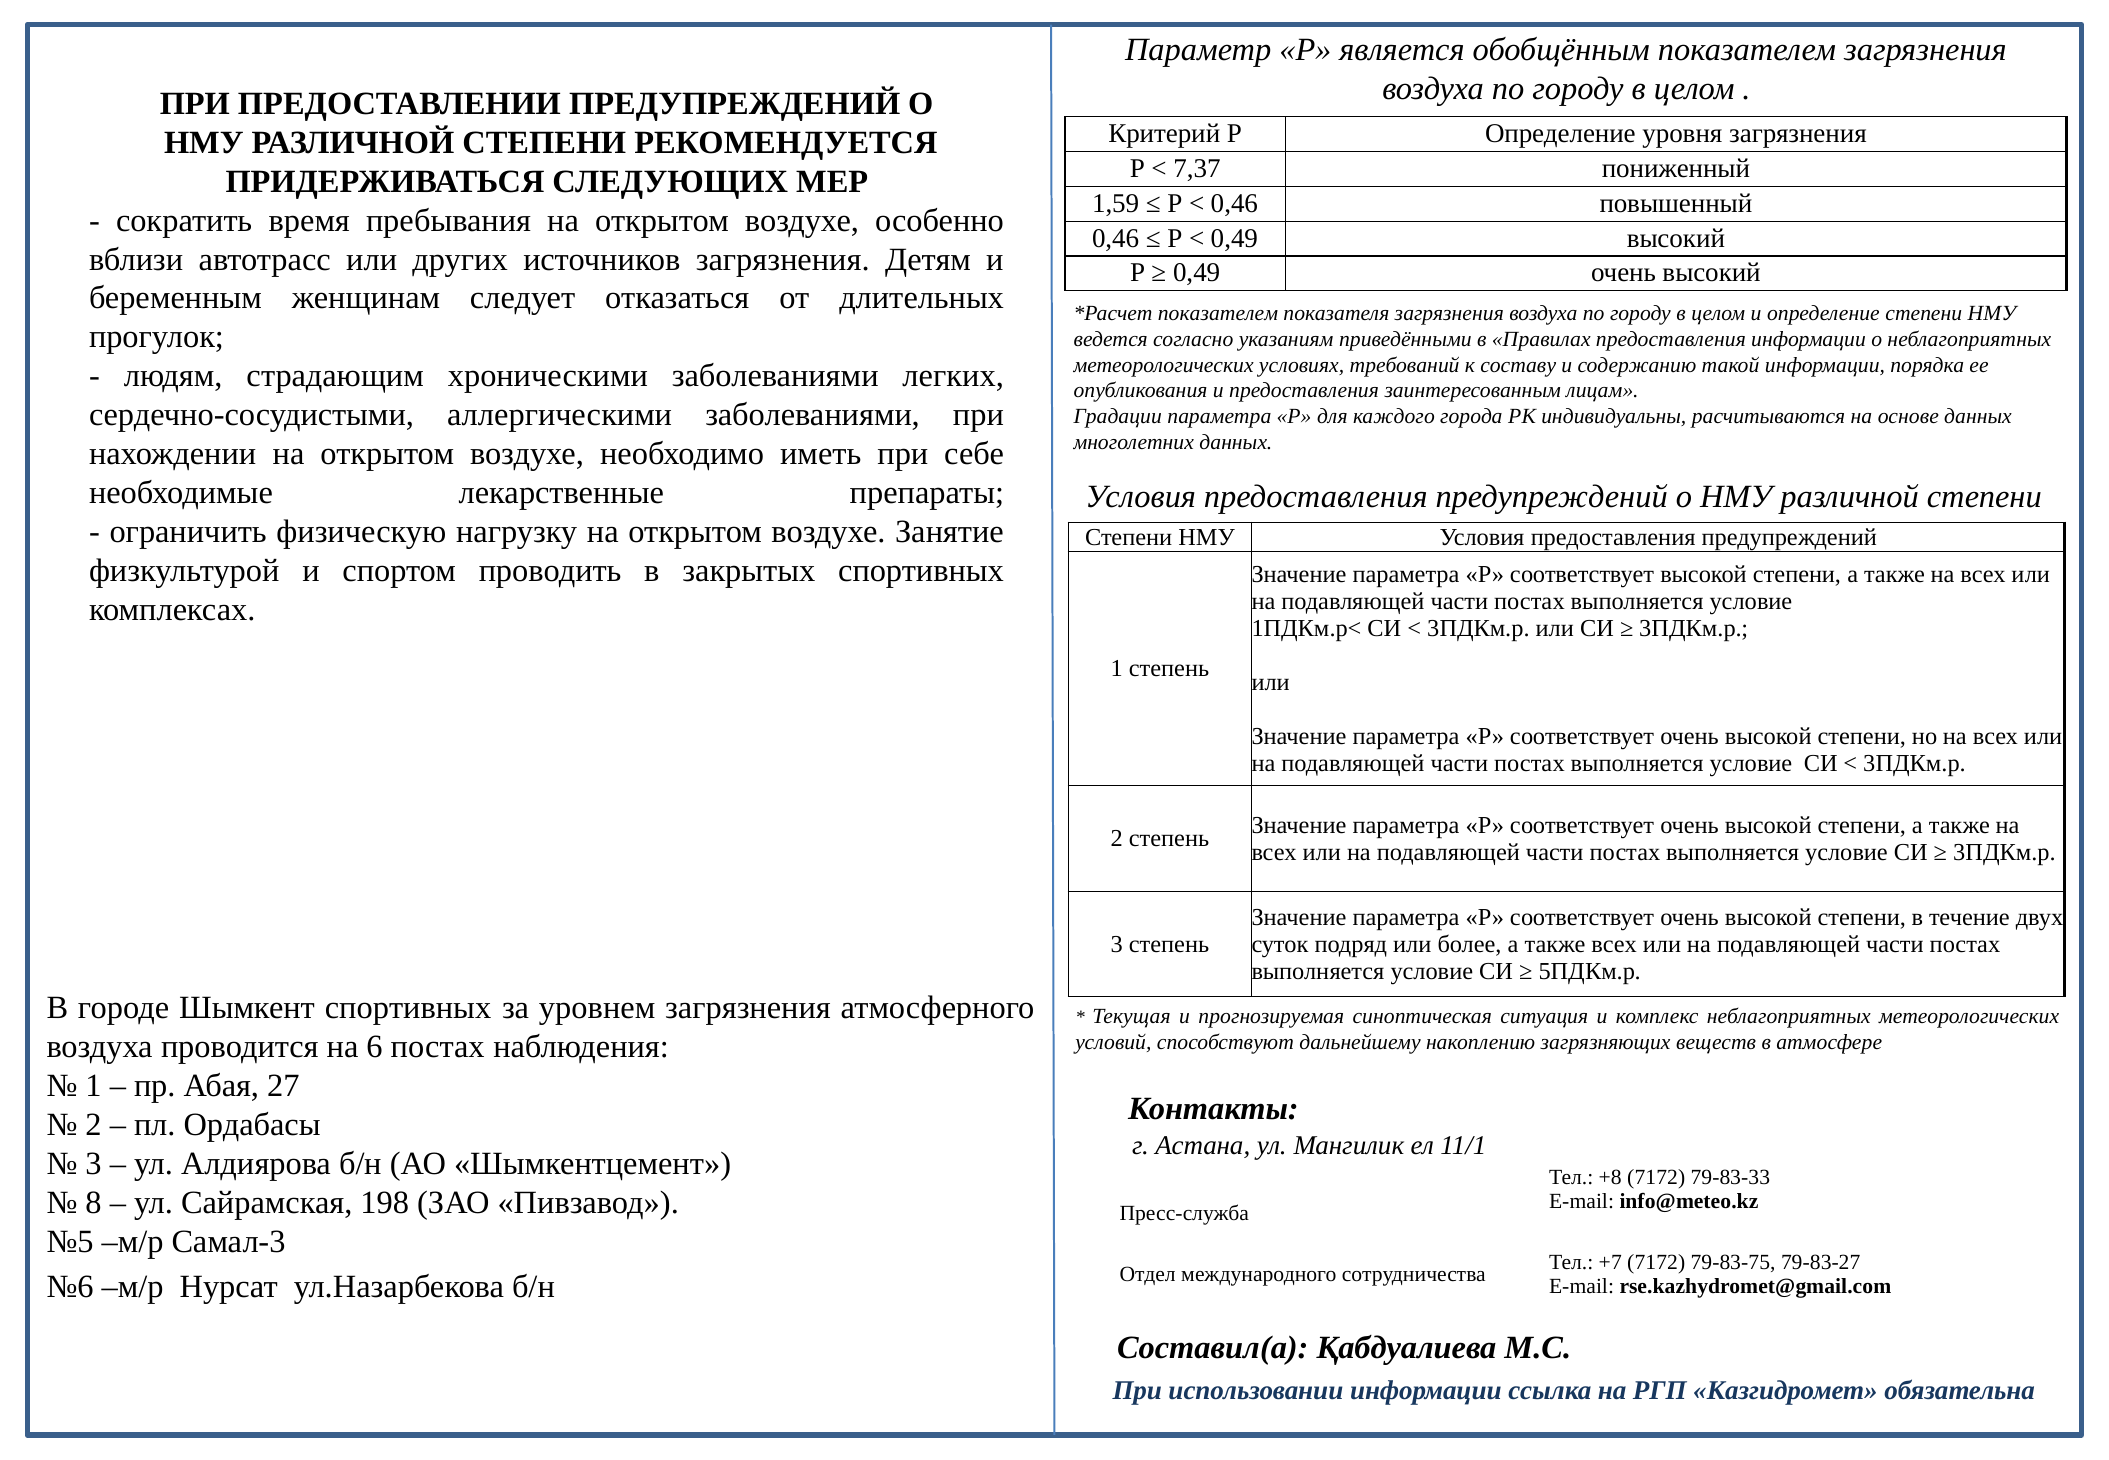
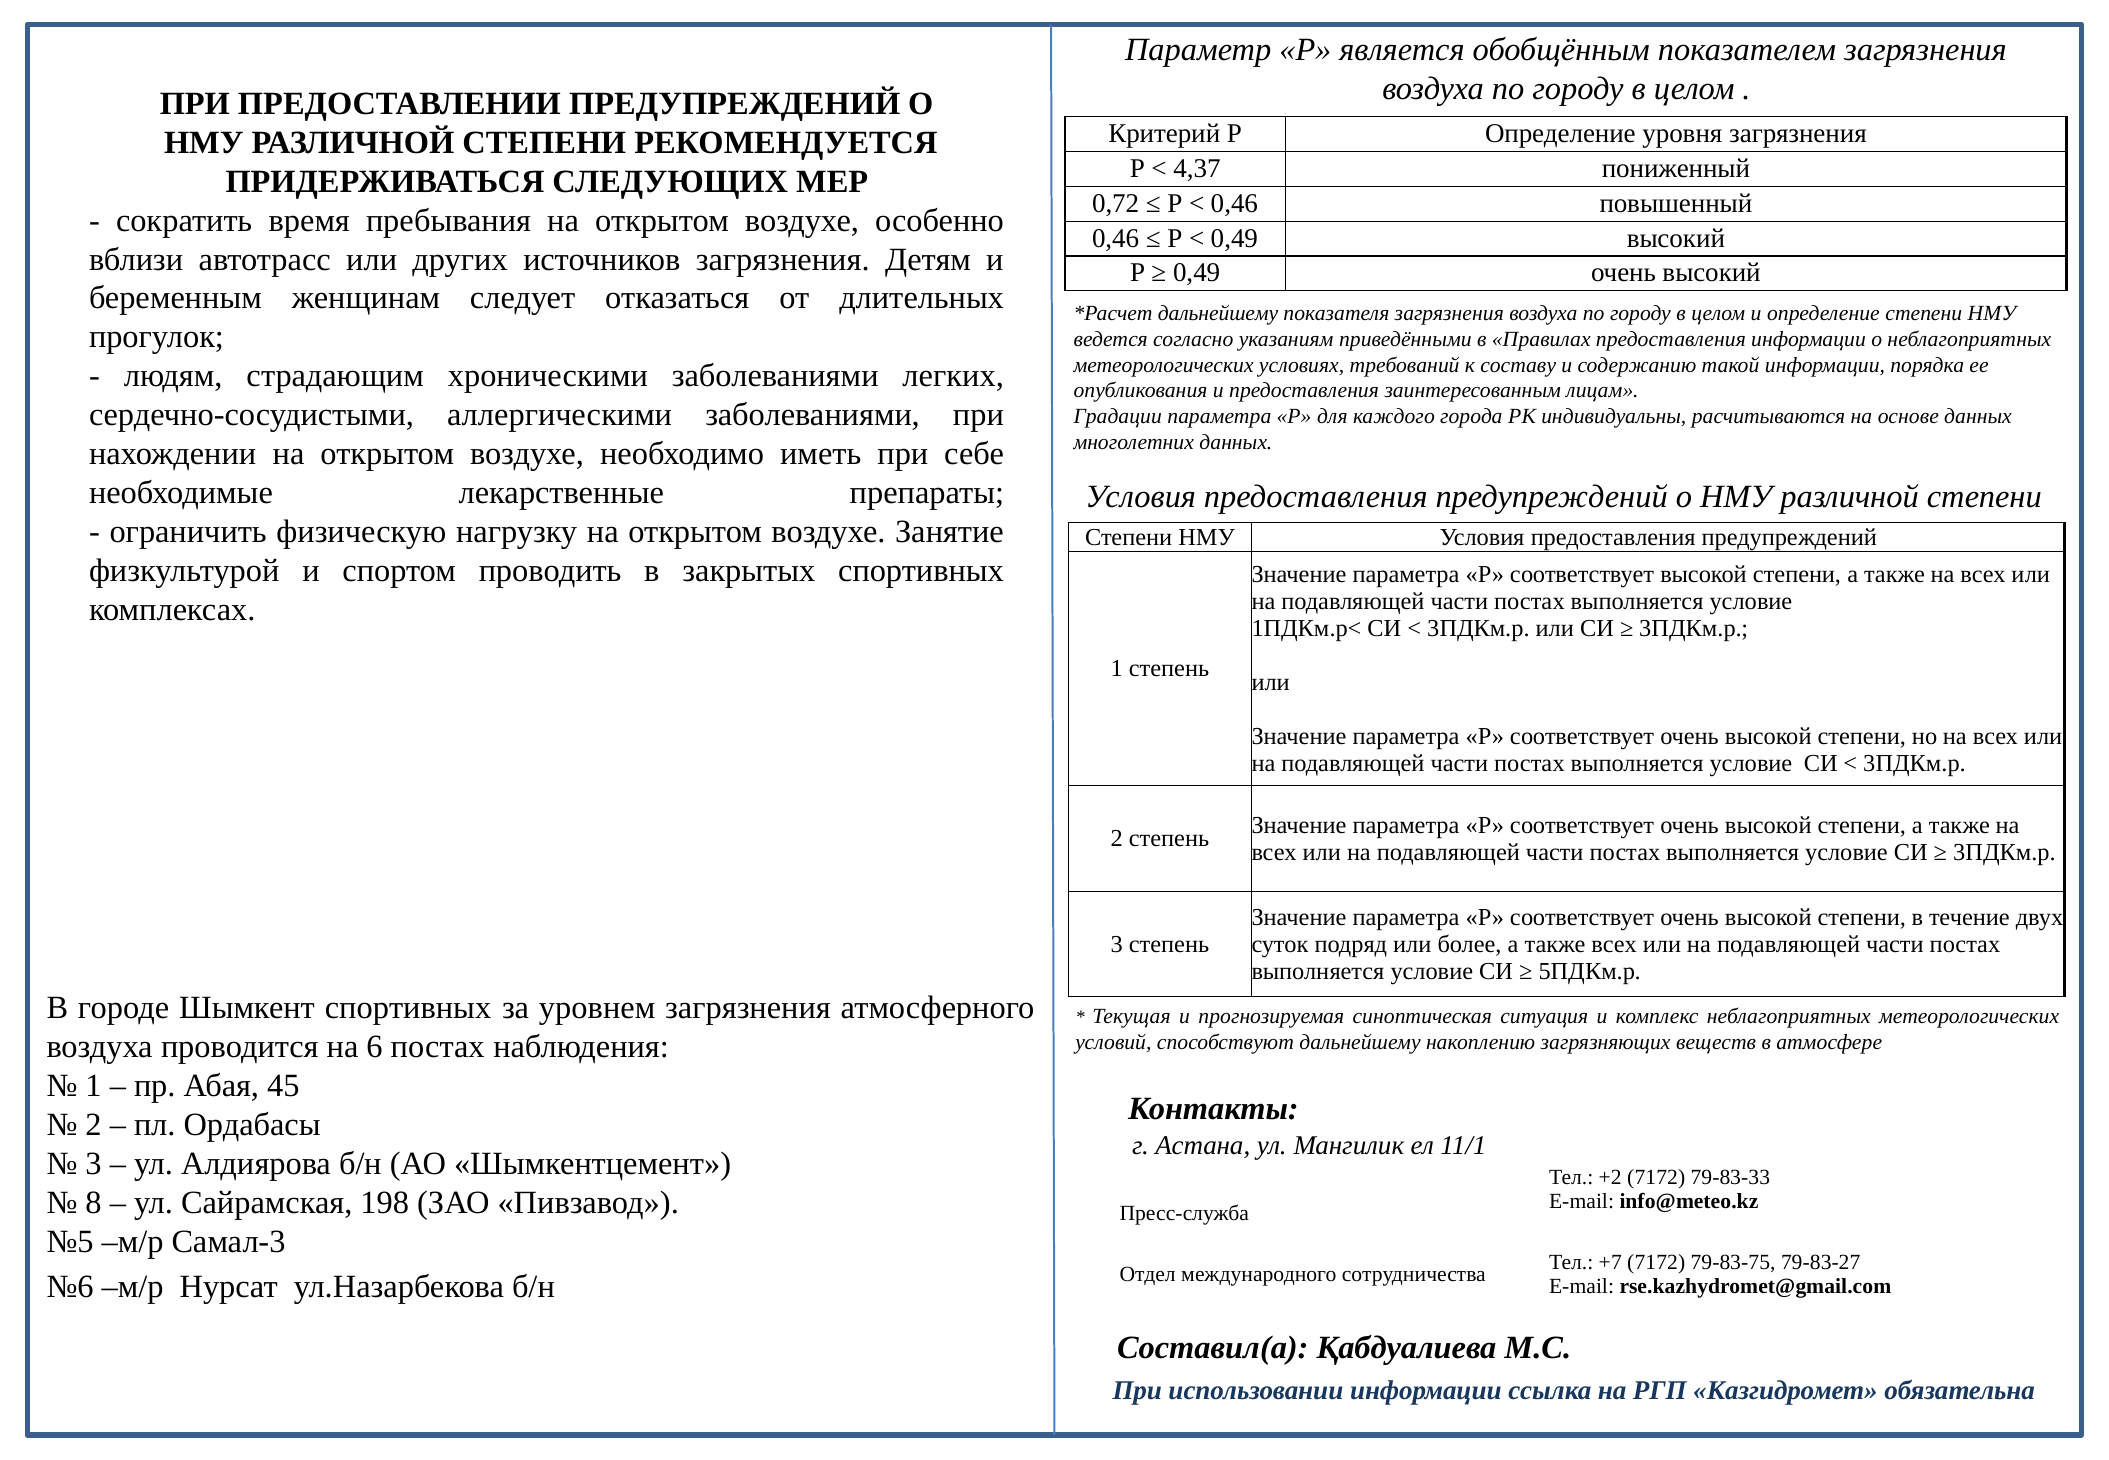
7,37: 7,37 -> 4,37
1,59: 1,59 -> 0,72
показателем at (1218, 313): показателем -> дальнейшему
27: 27 -> 45
+8: +8 -> +2
